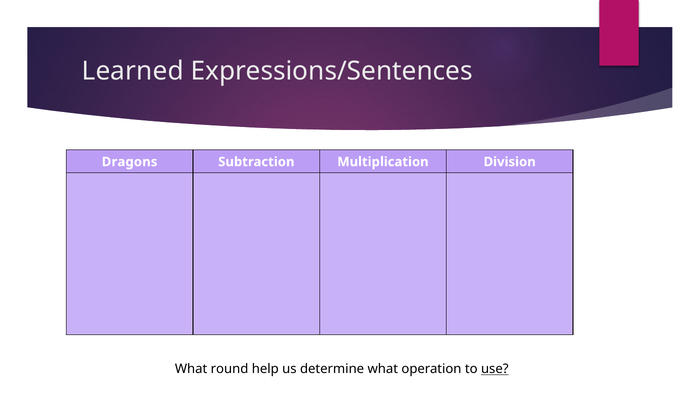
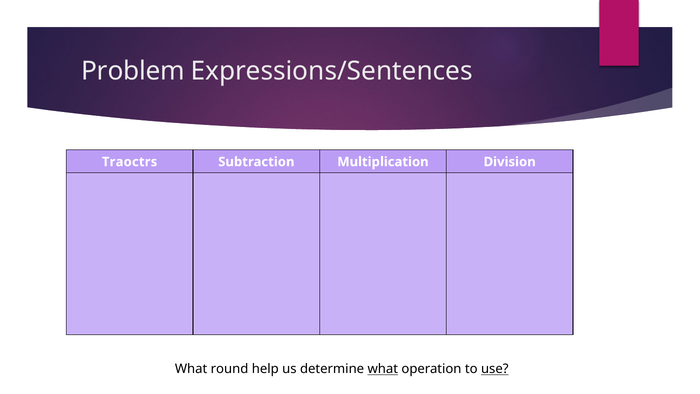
Learned: Learned -> Problem
Dragons: Dragons -> Traoctrs
what at (383, 369) underline: none -> present
